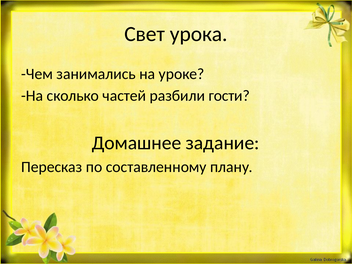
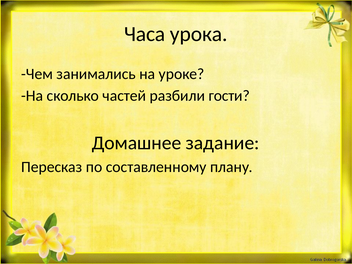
Свет: Свет -> Часа
